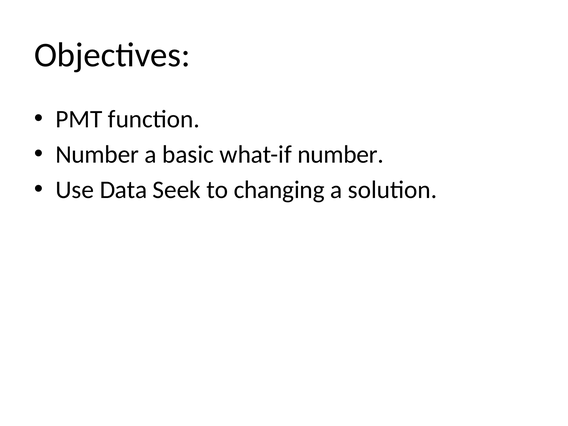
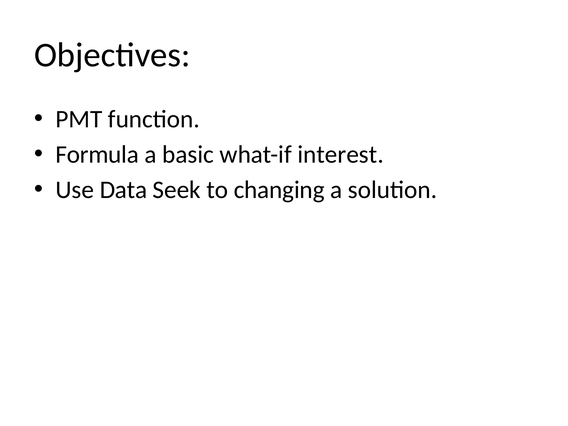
Number at (97, 155): Number -> Formula
what-if number: number -> interest
